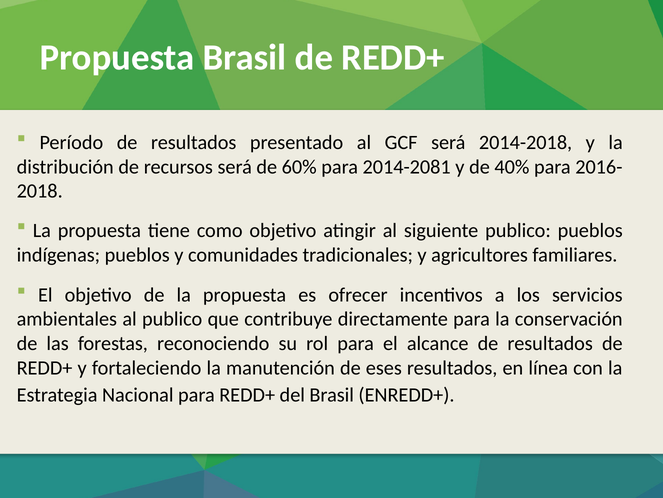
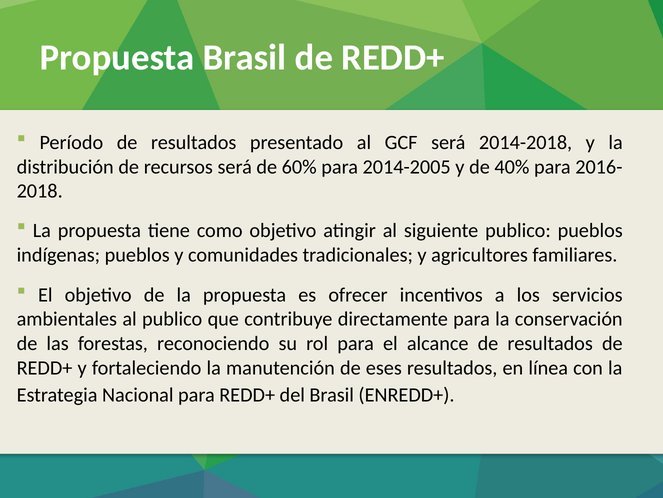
2014-2081: 2014-2081 -> 2014-2005
